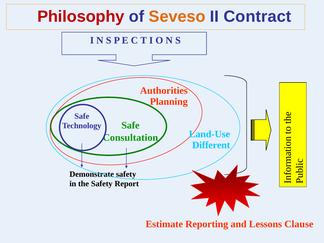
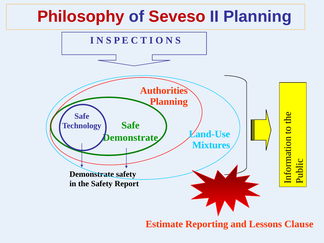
Seveso colour: orange -> red
II Contract: Contract -> Planning
Consultation at (130, 138): Consultation -> Demonstrate
Different: Different -> Mixtures
